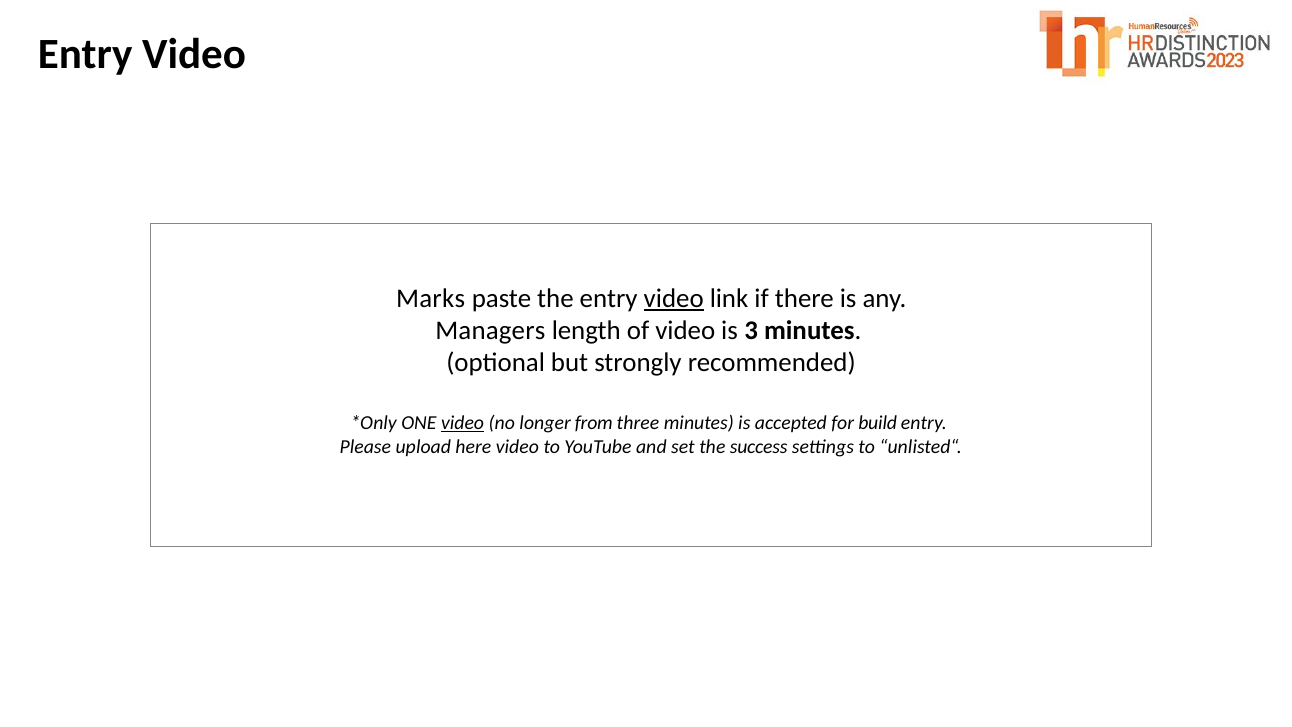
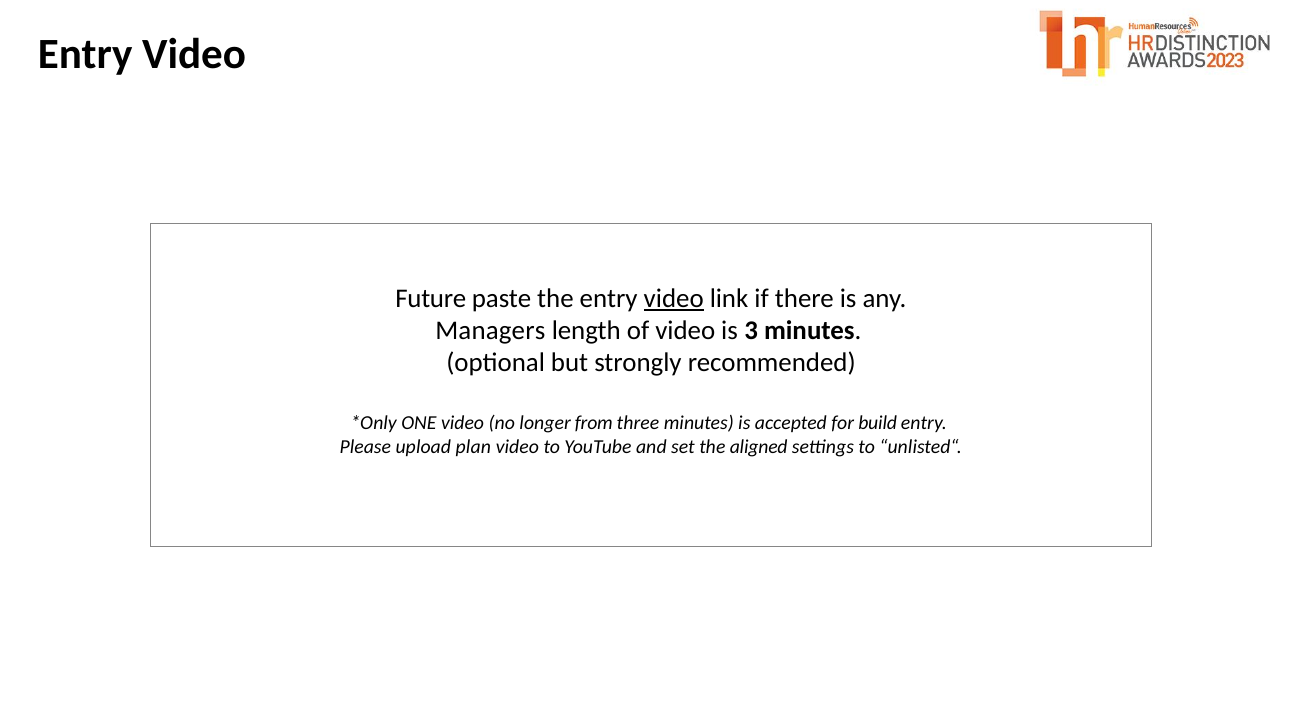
Marks: Marks -> Future
video at (463, 423) underline: present -> none
here: here -> plan
success: success -> aligned
